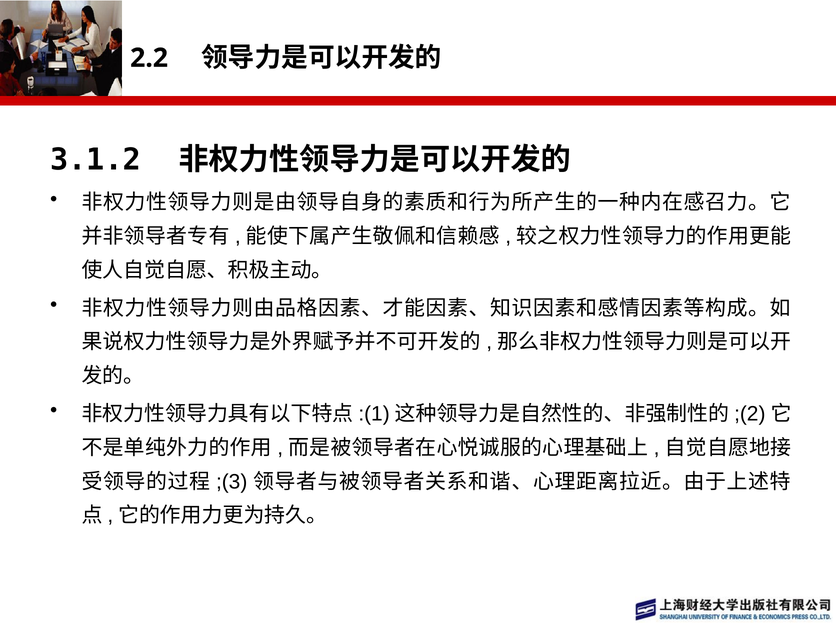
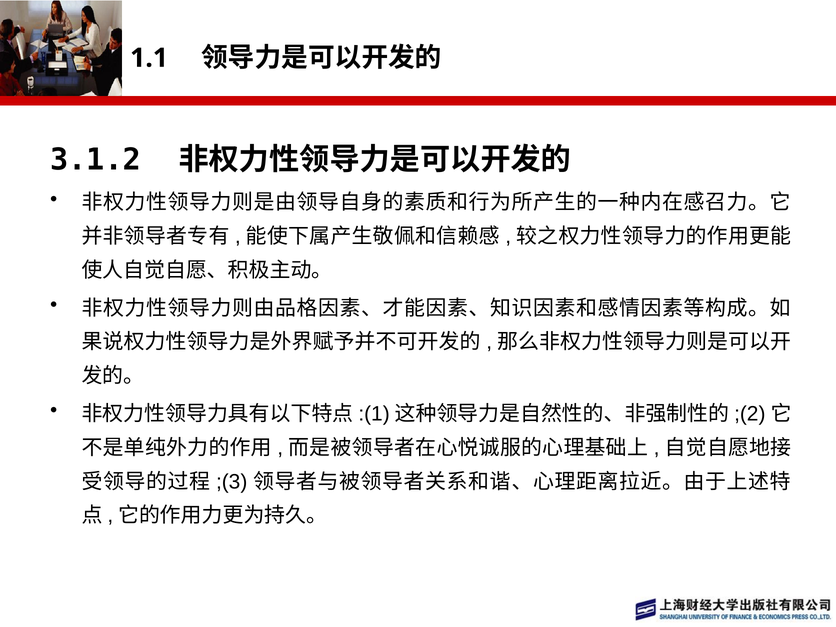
2.2: 2.2 -> 1.1
